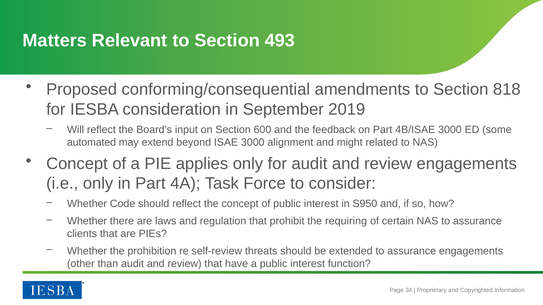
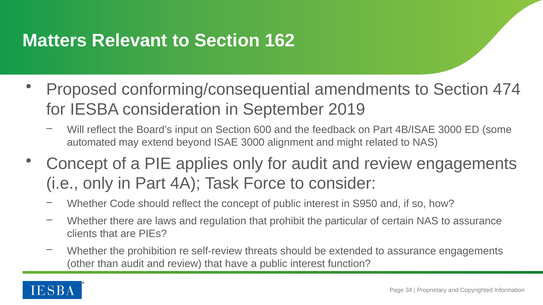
493: 493 -> 162
818: 818 -> 474
requiring: requiring -> particular
